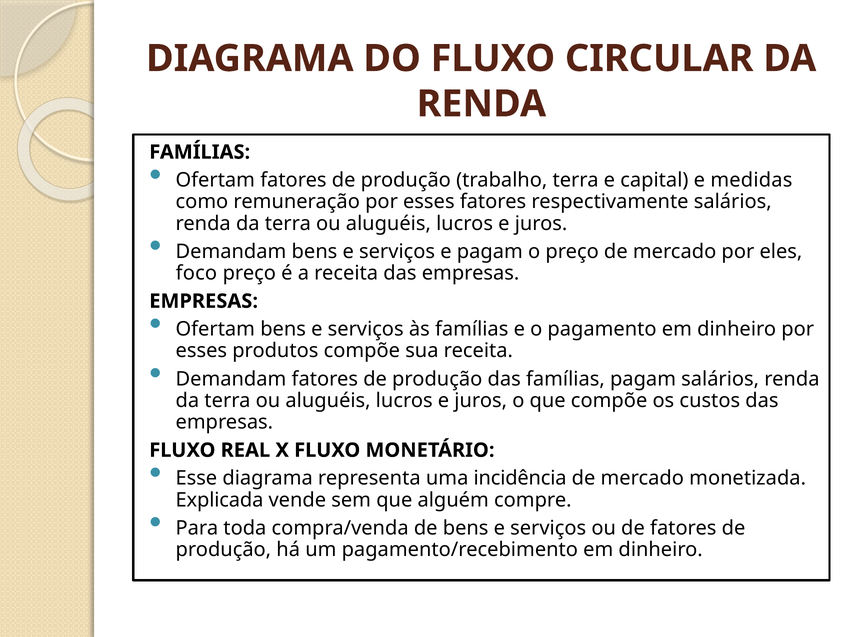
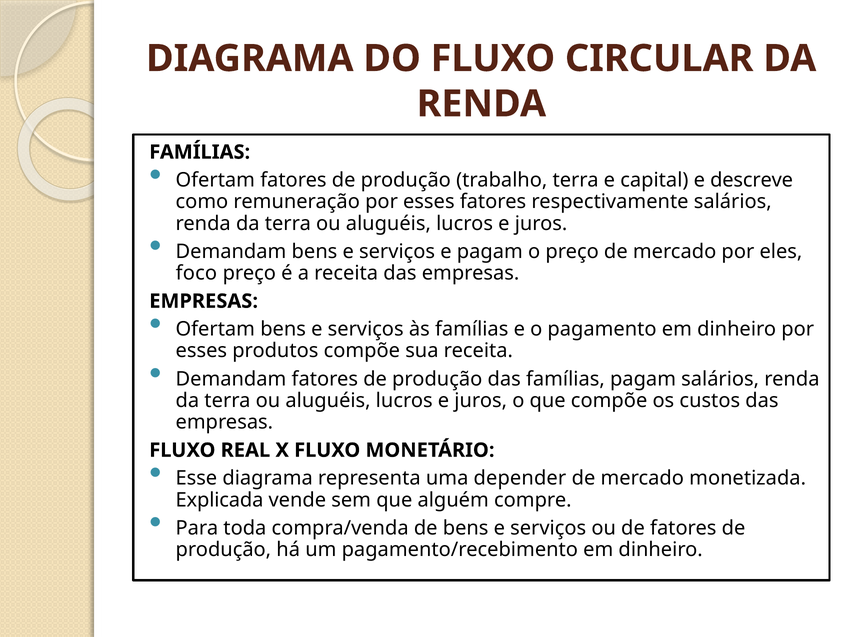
medidas: medidas -> descreve
incidência: incidência -> depender
